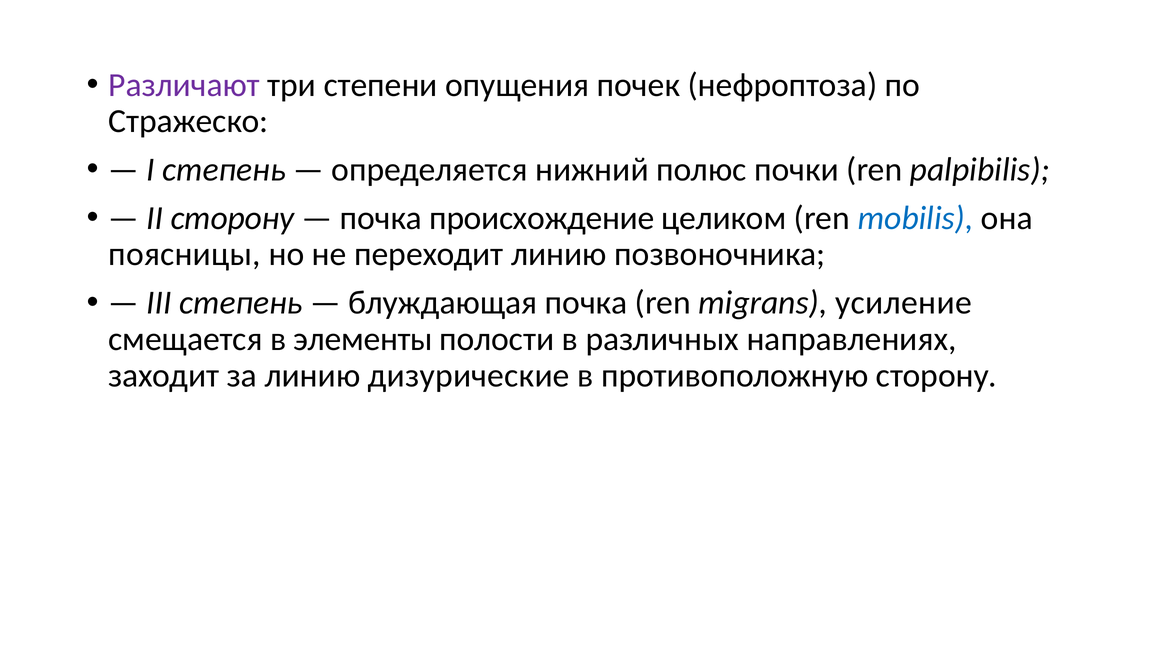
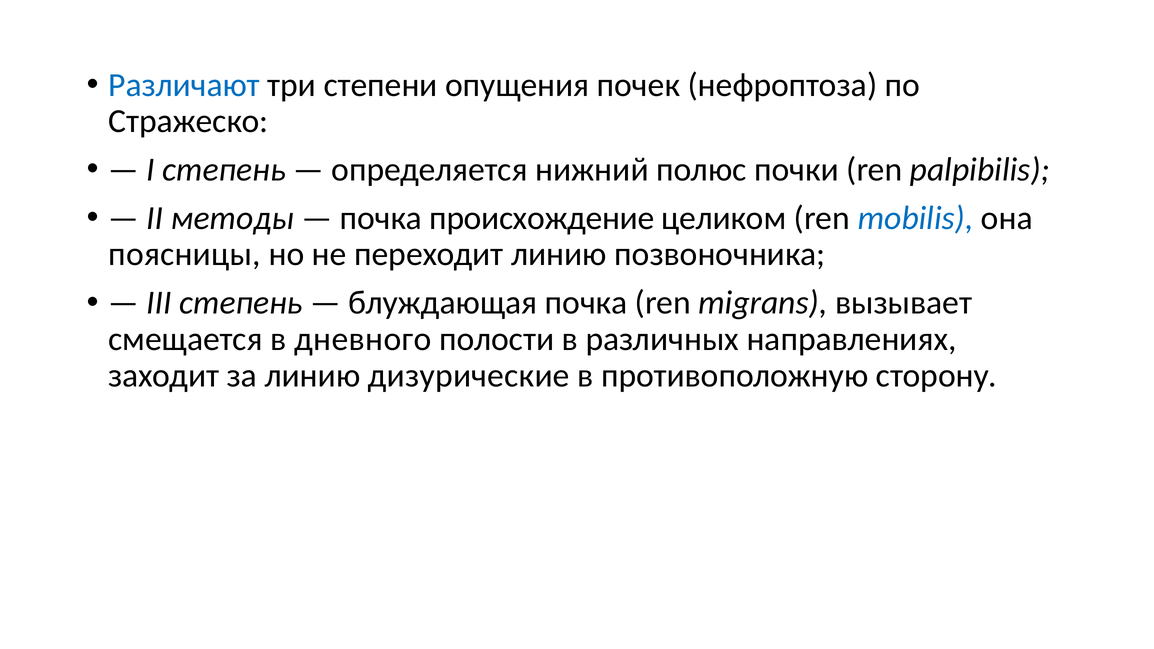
Различают colour: purple -> blue
II сторону: сторону -> методы
усиление: усиление -> вызывает
элементы: элементы -> дневного
